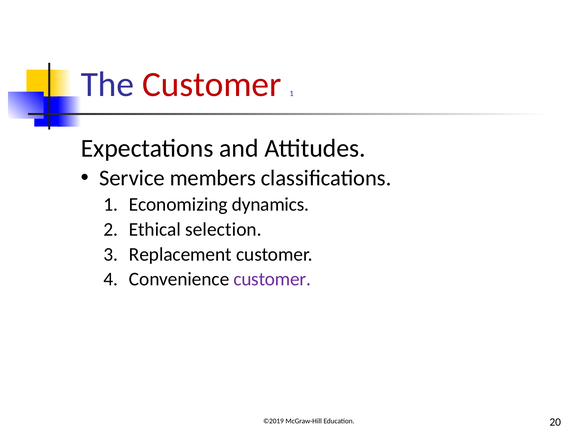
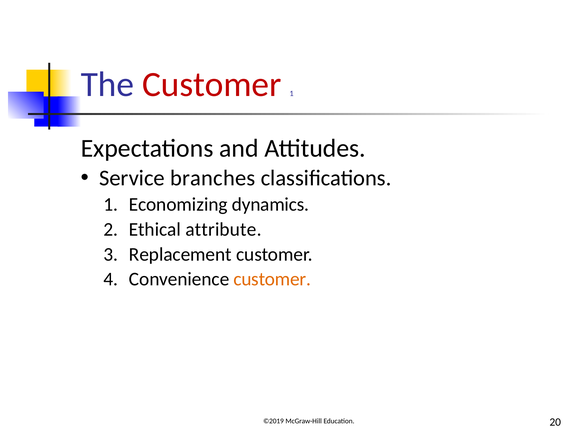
members: members -> branches
selection: selection -> attribute
customer at (272, 279) colour: purple -> orange
